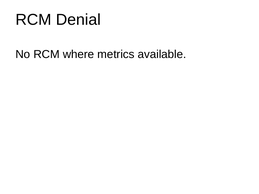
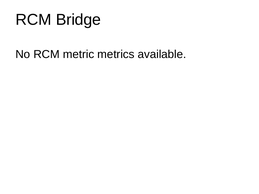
Denial: Denial -> Bridge
where: where -> metric
